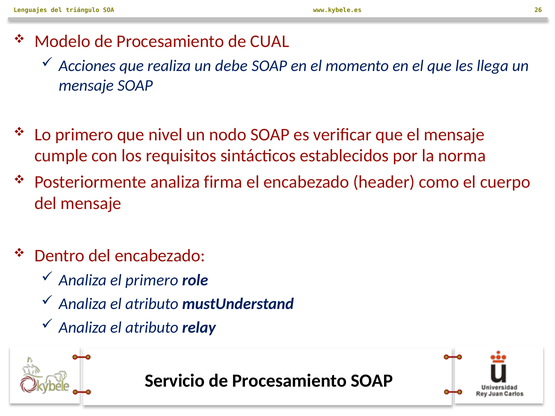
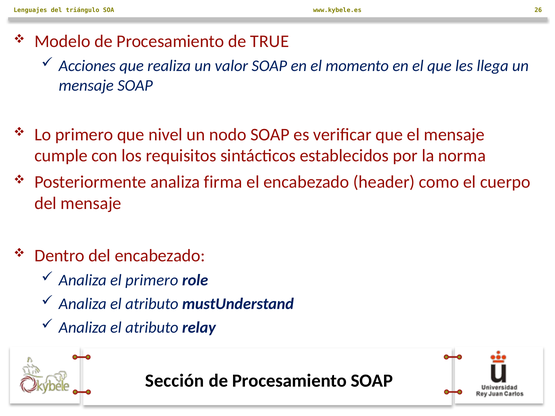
CUAL: CUAL -> TRUE
debe: debe -> valor
Servicio: Servicio -> Sección
